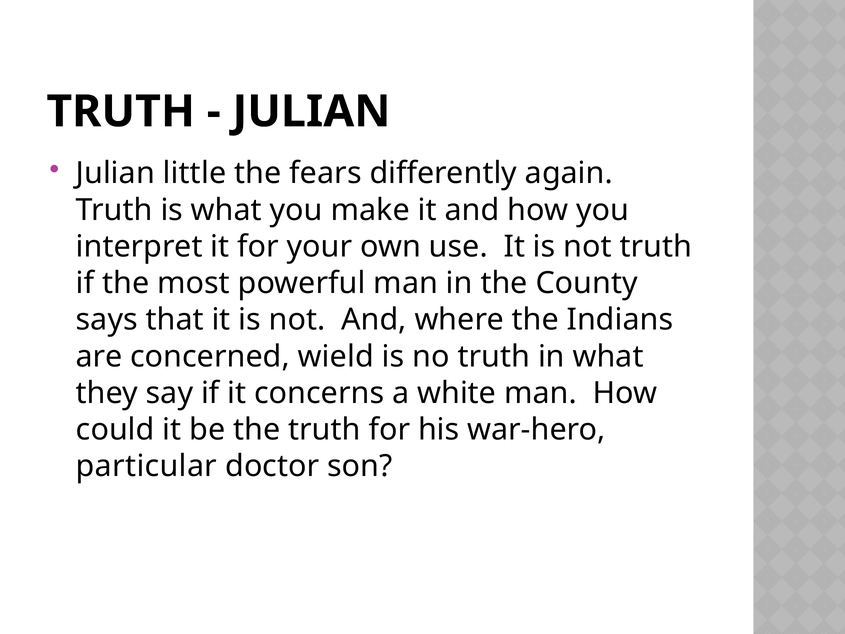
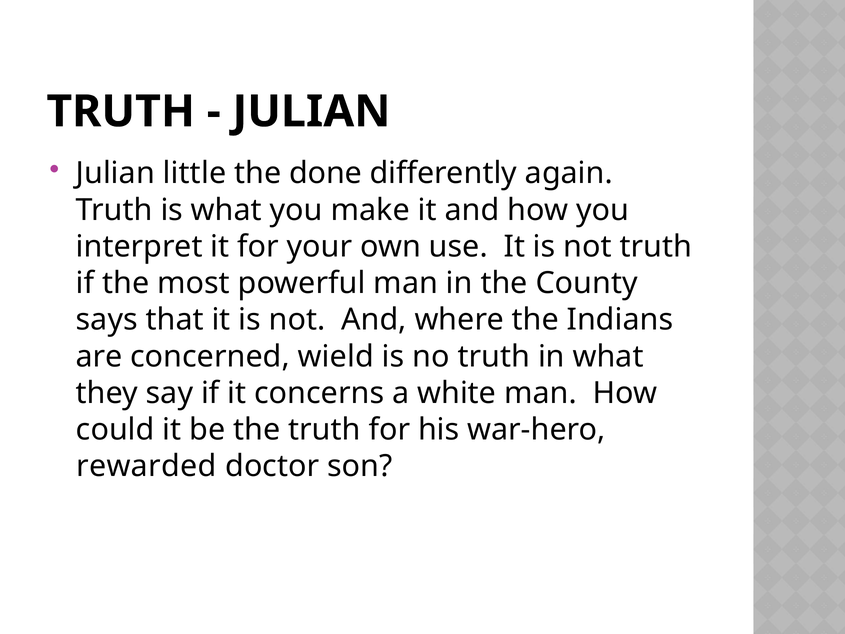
fears: fears -> done
particular: particular -> rewarded
